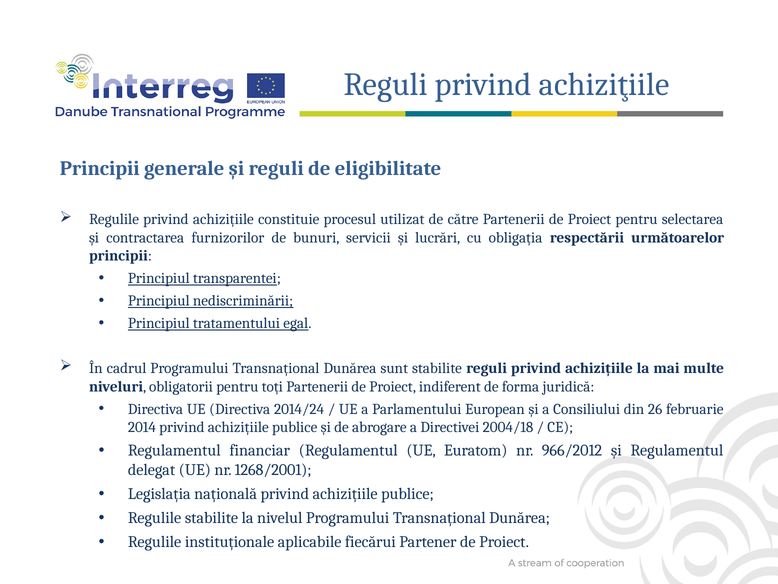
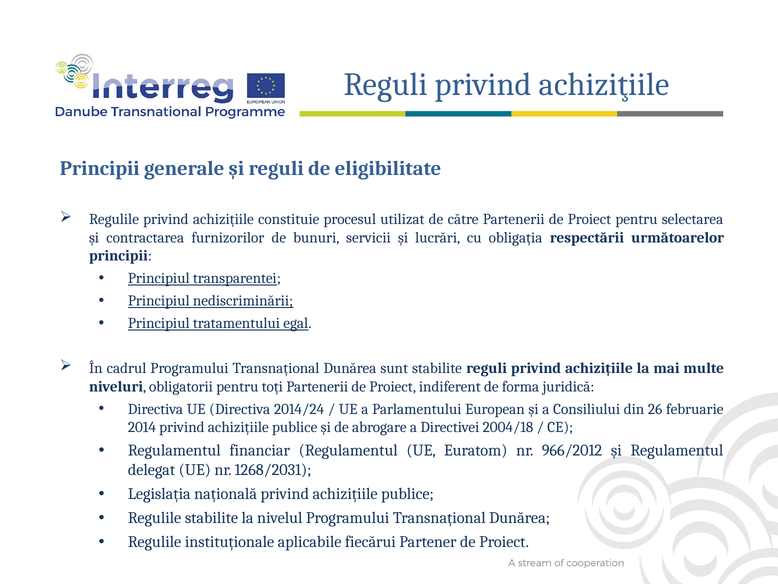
1268/2001: 1268/2001 -> 1268/2031
